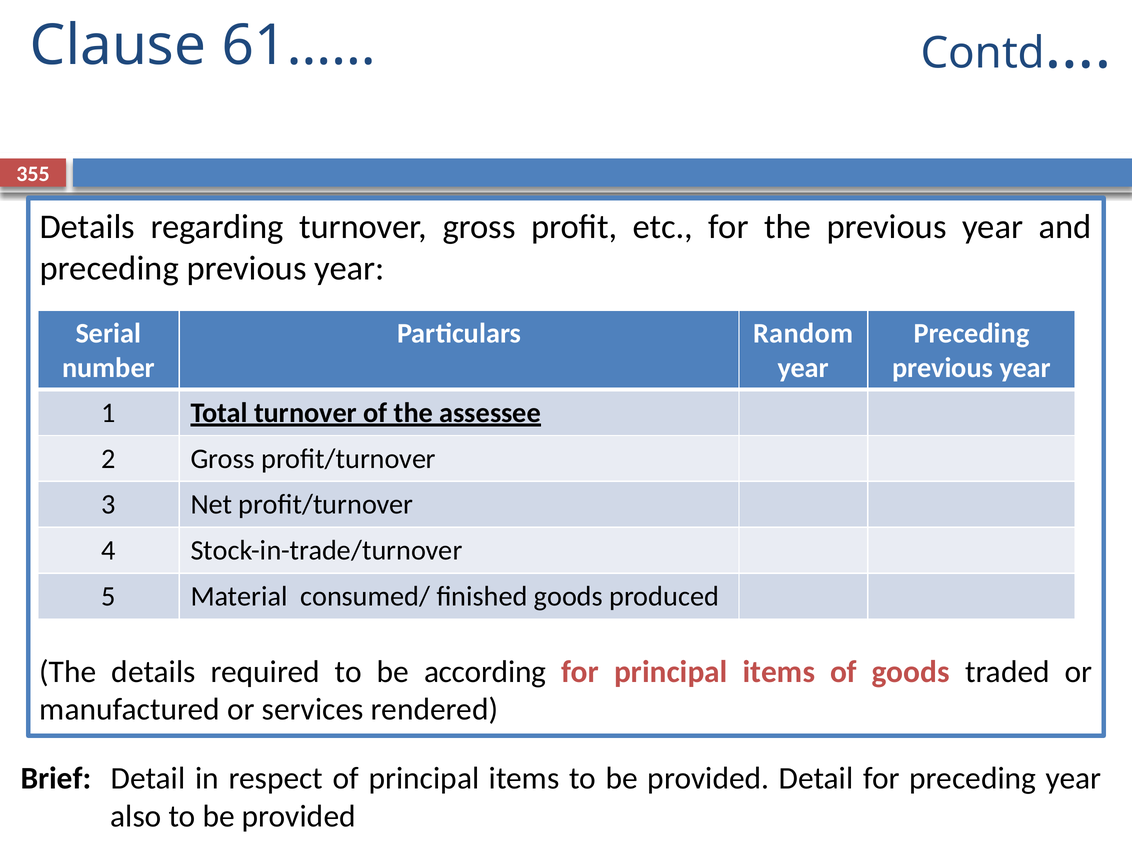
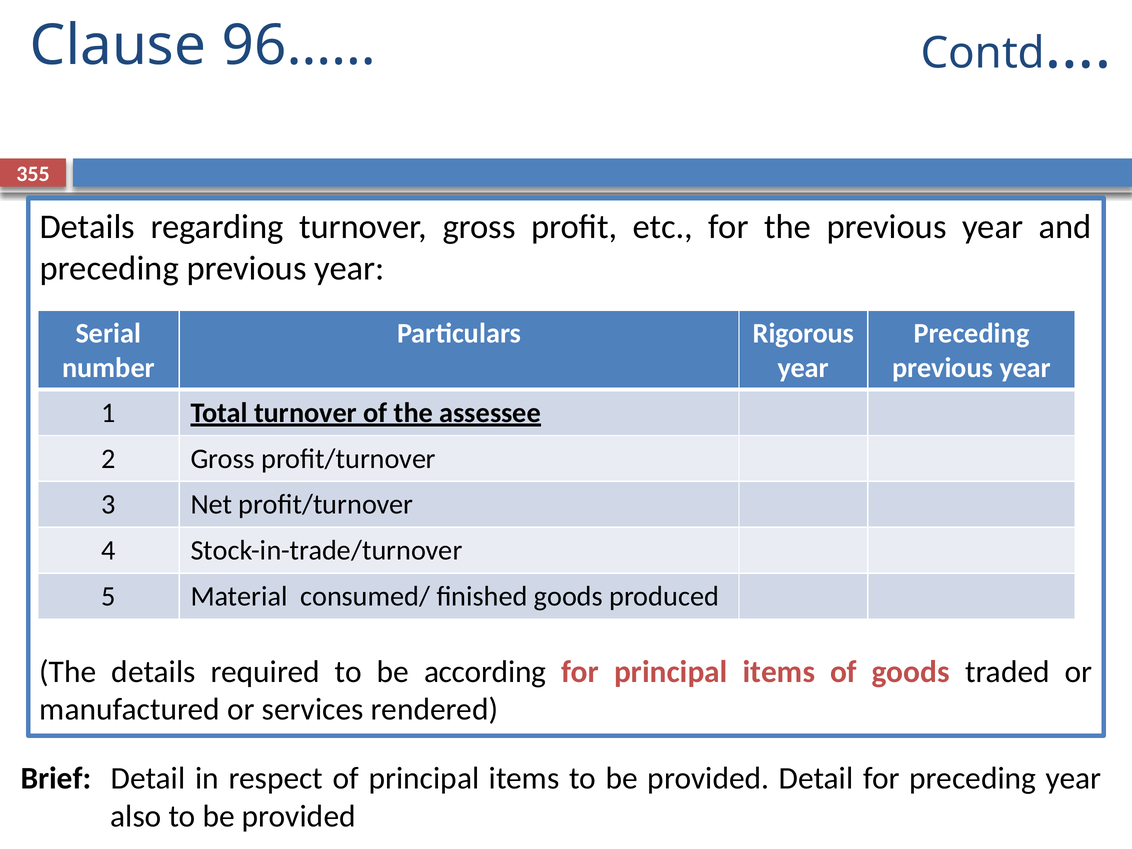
61……: 61…… -> 96……
Random: Random -> Rigorous
